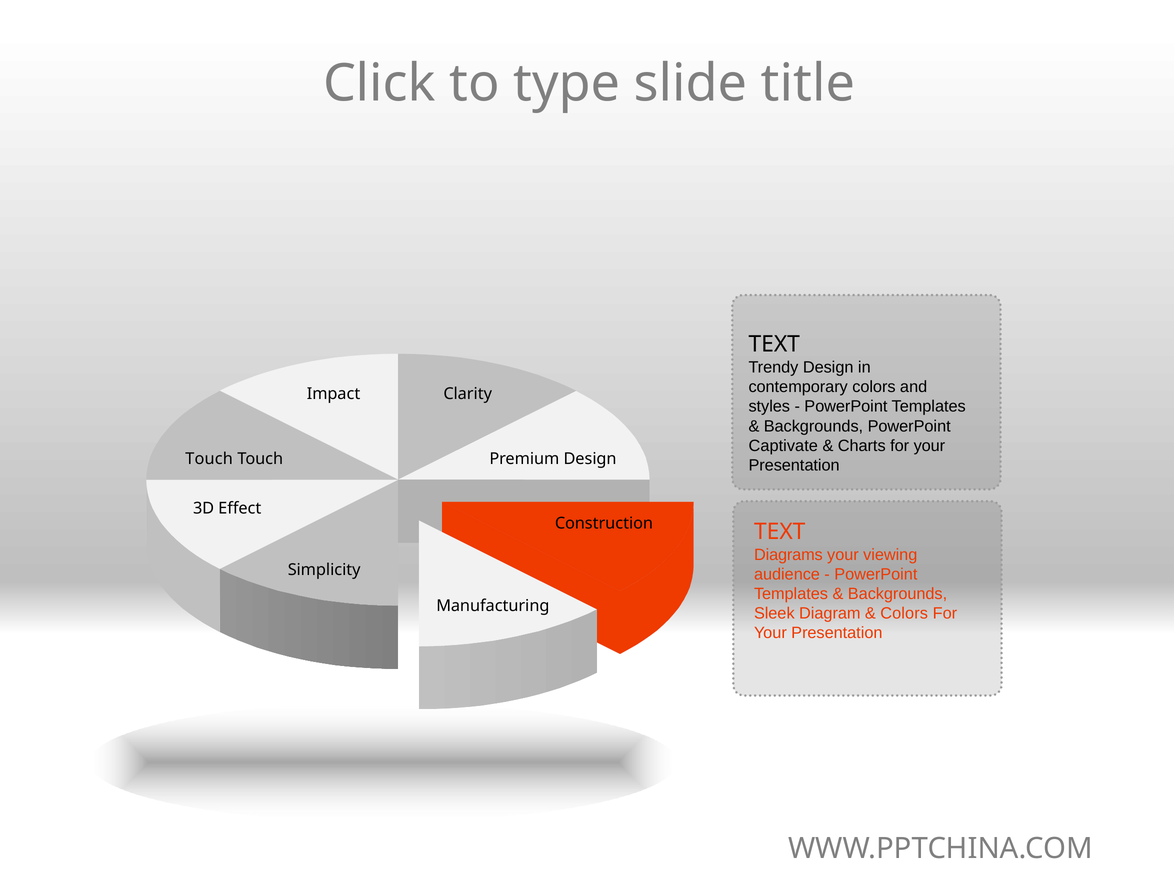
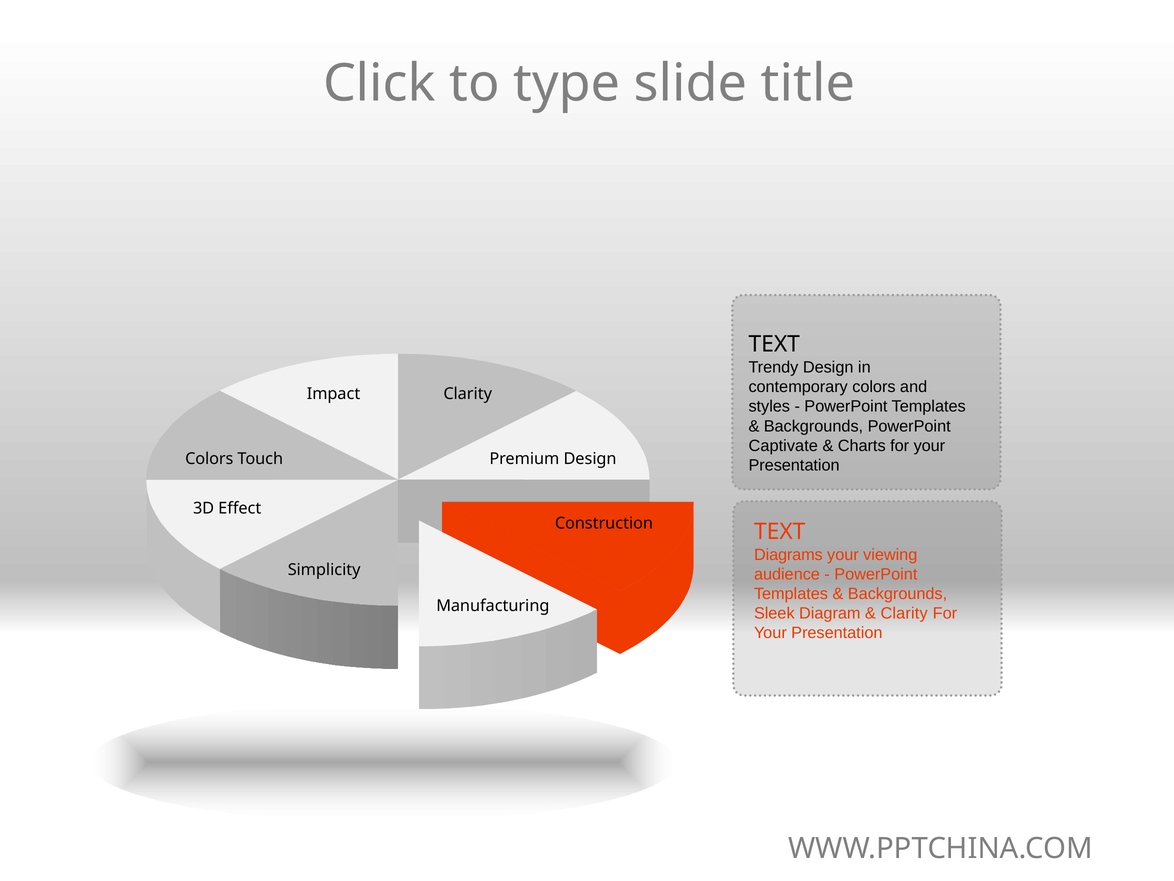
Touch at (209, 459): Touch -> Colors
Colors at (904, 613): Colors -> Clarity
